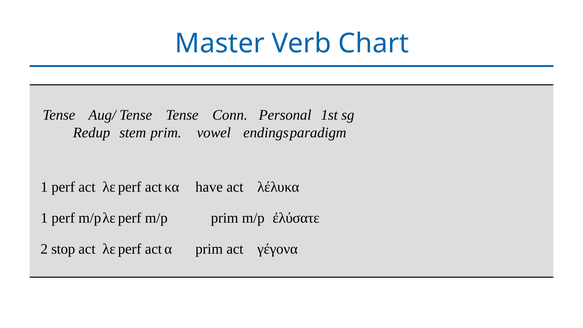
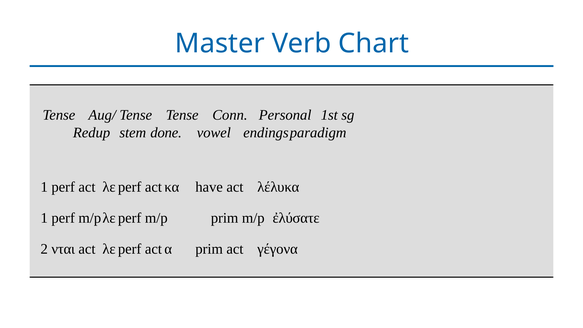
stem prim: prim -> done
stop: stop -> νται
